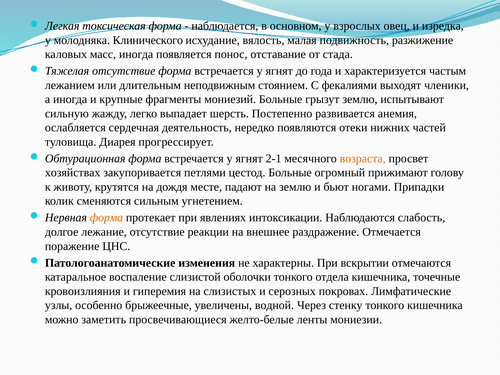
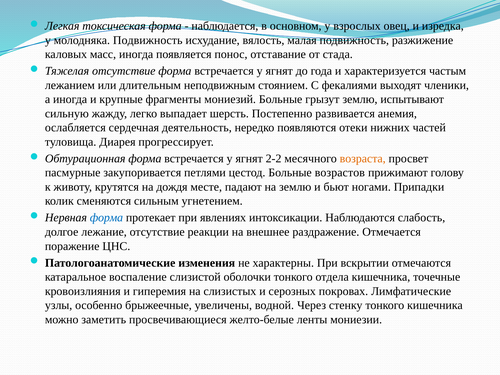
молодняка Клинического: Клинического -> Подвижность
2-1: 2-1 -> 2-2
хозяйствах: хозяйствах -> пасмурные
огромный: огромный -> возрастов
форма at (106, 218) colour: orange -> blue
